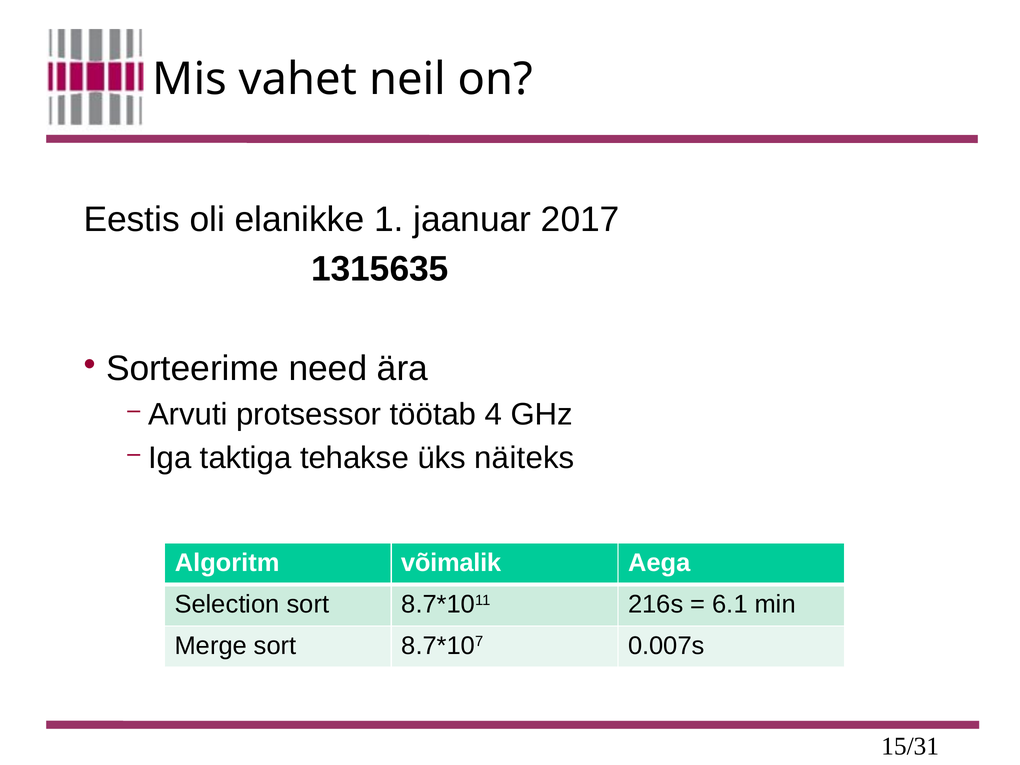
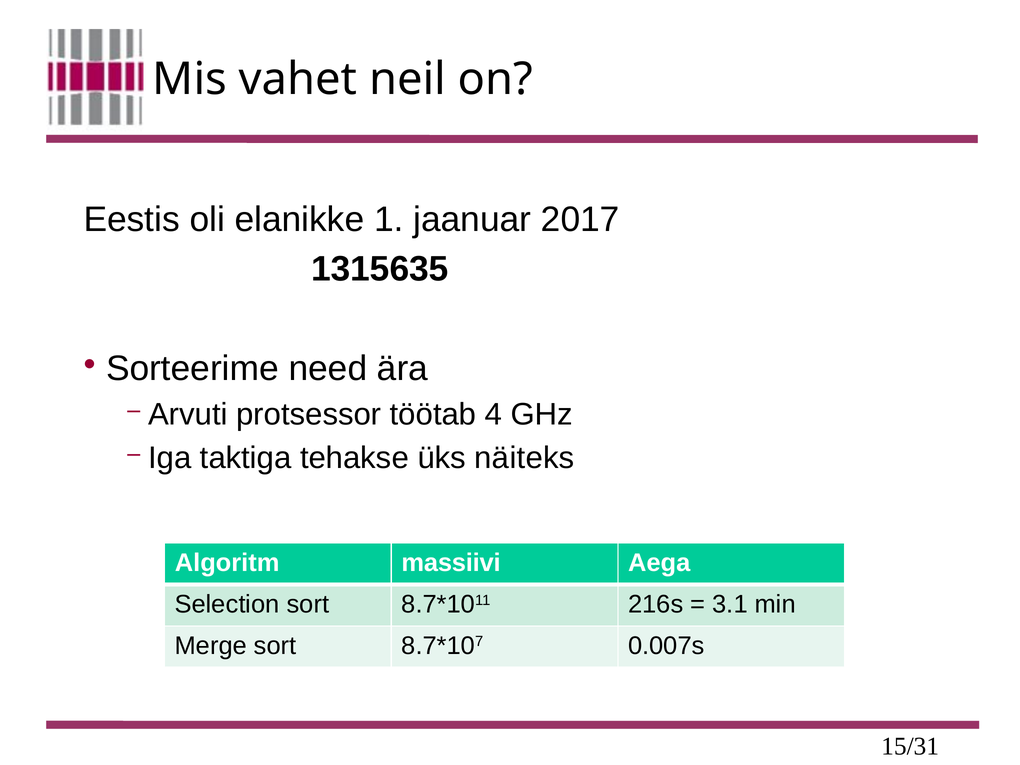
võimalik: võimalik -> massiivi
6.1: 6.1 -> 3.1
